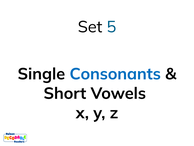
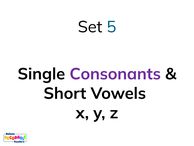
Consonants colour: blue -> purple
